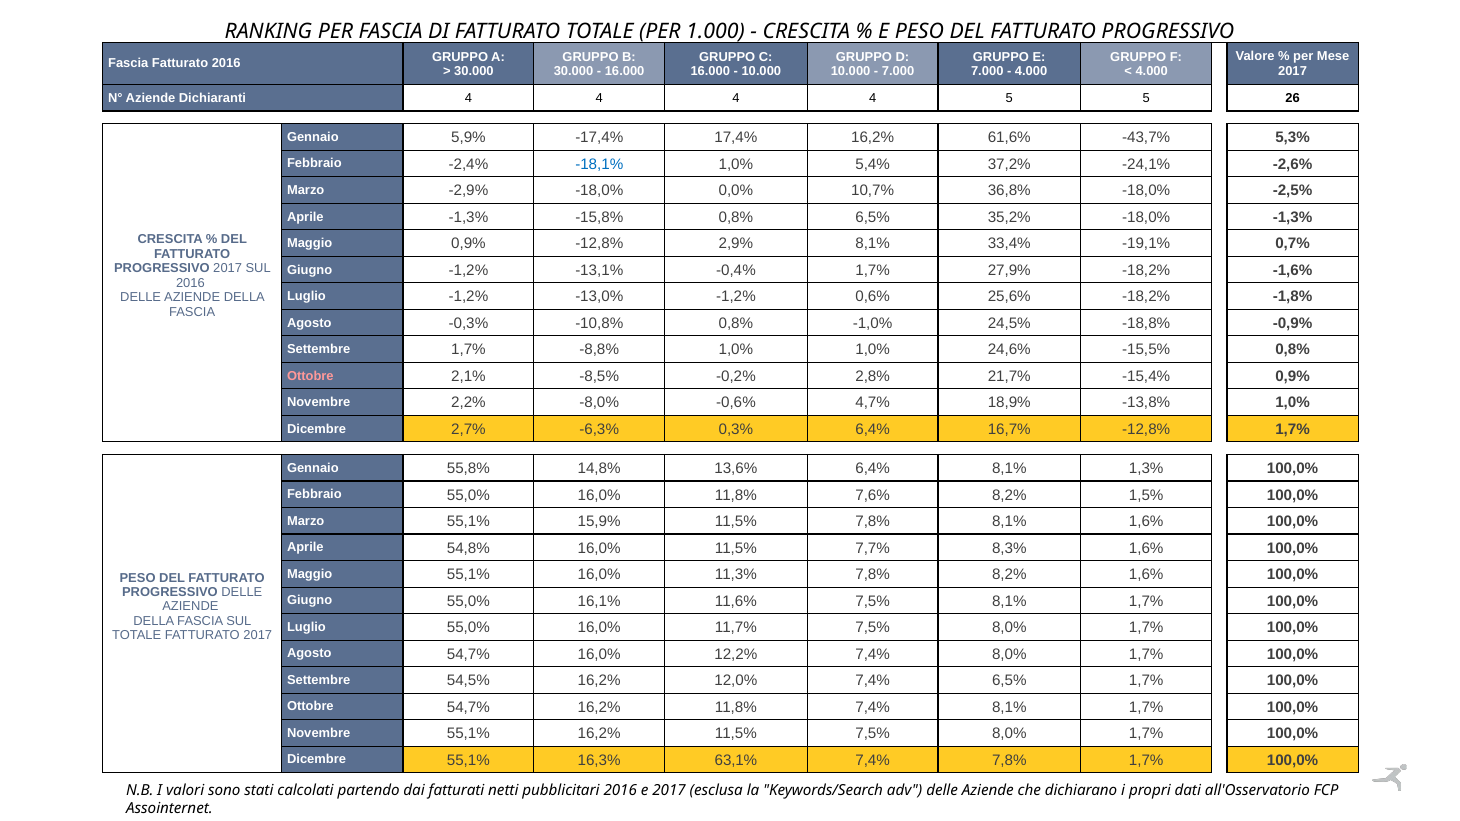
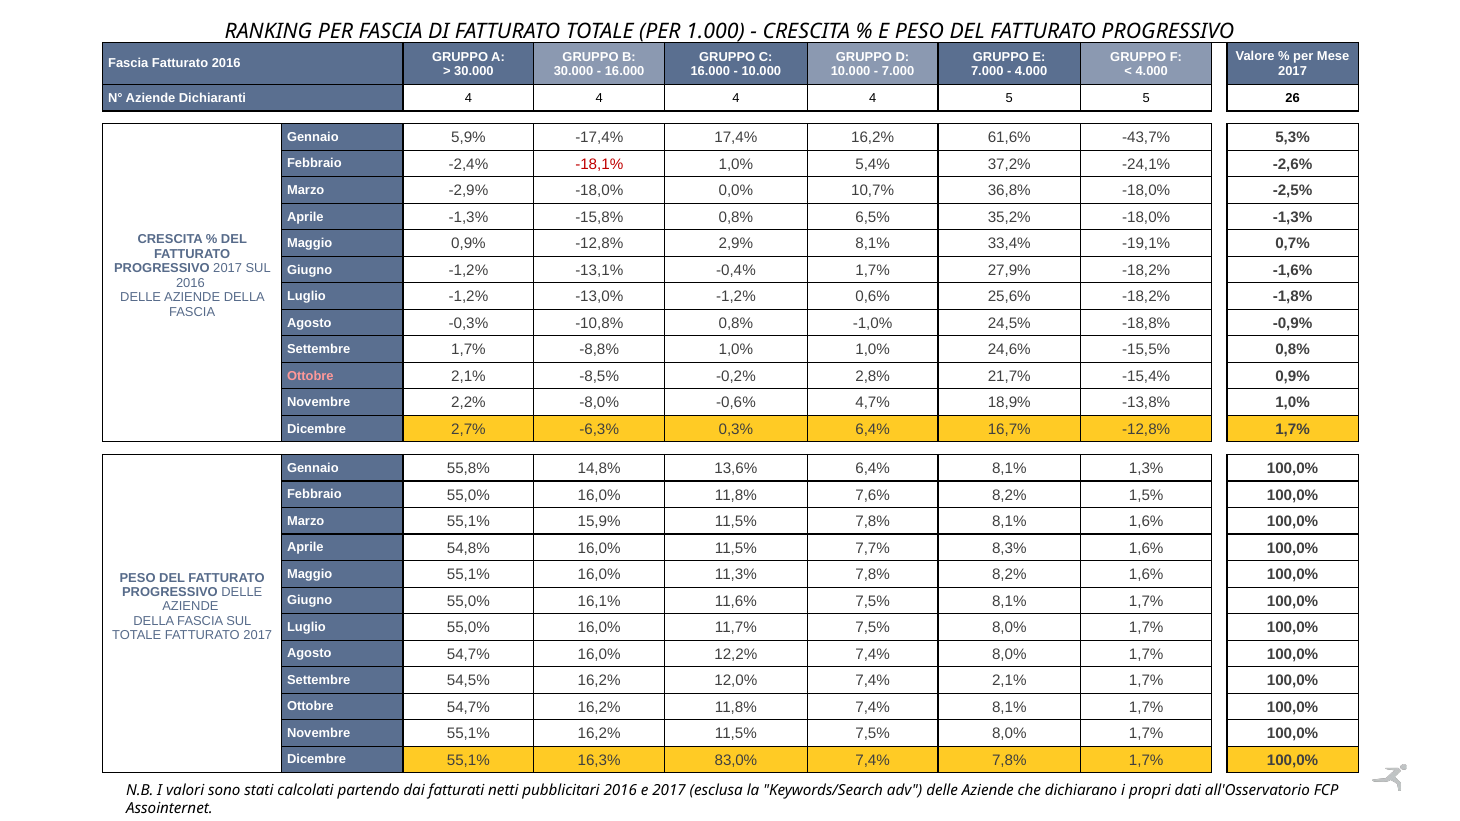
-18,1% colour: blue -> red
7,4% 6,5%: 6,5% -> 2,1%
63,1%: 63,1% -> 83,0%
